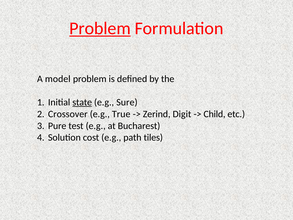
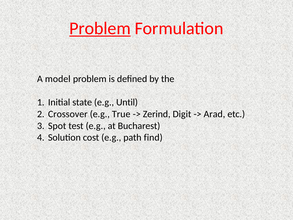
state underline: present -> none
Sure: Sure -> Until
Child: Child -> Arad
Pure: Pure -> Spot
tiles: tiles -> find
